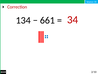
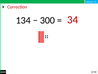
661: 661 -> 300
